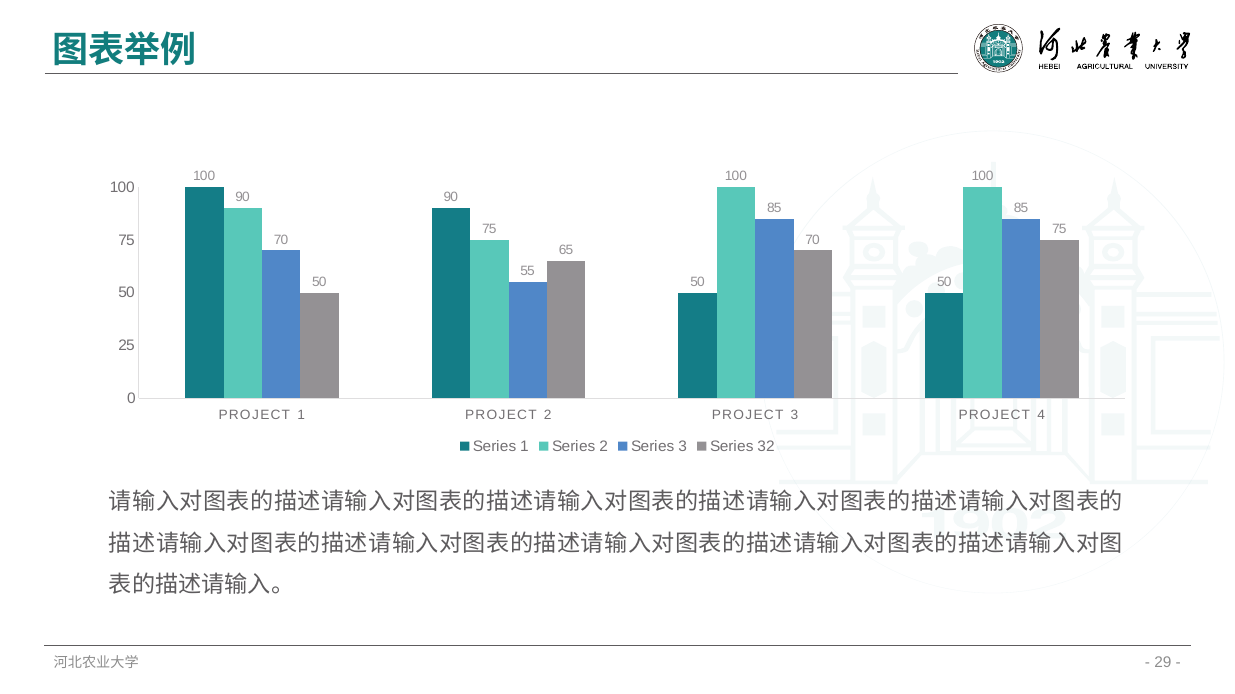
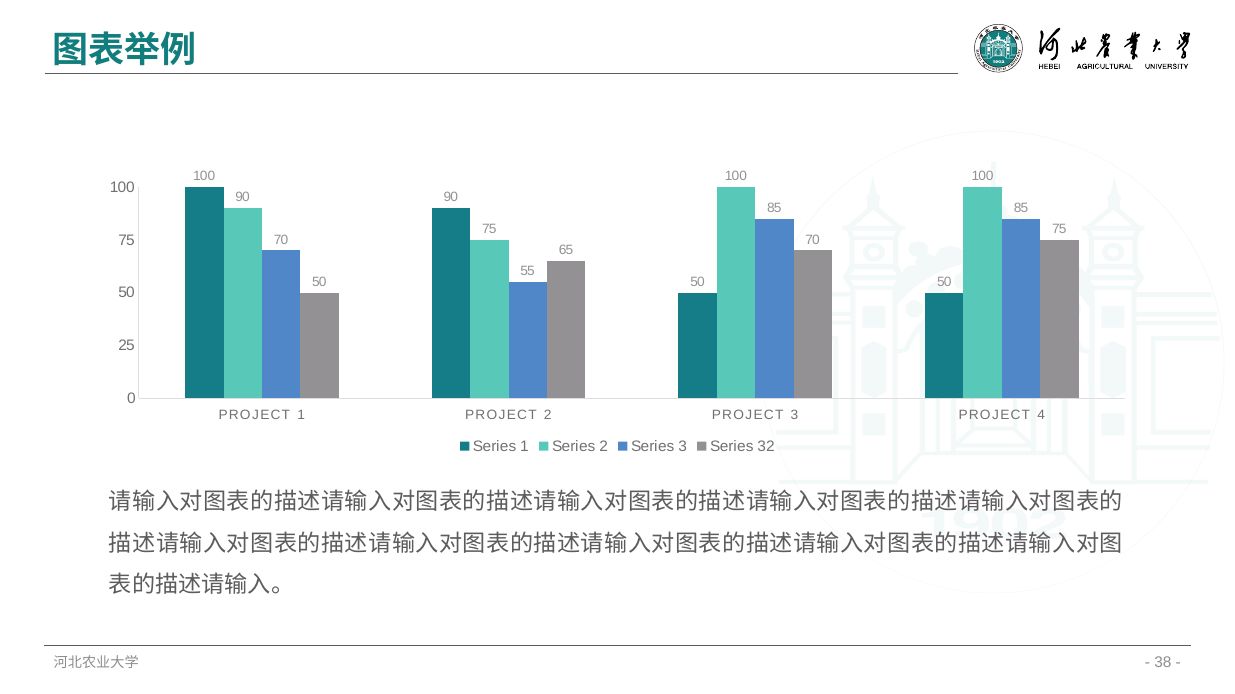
29: 29 -> 38
